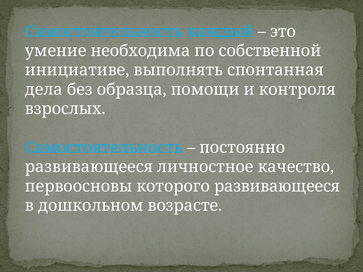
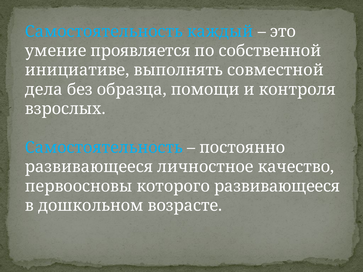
необходима: необходима -> проявляется
спонтанная: спонтанная -> совместной
